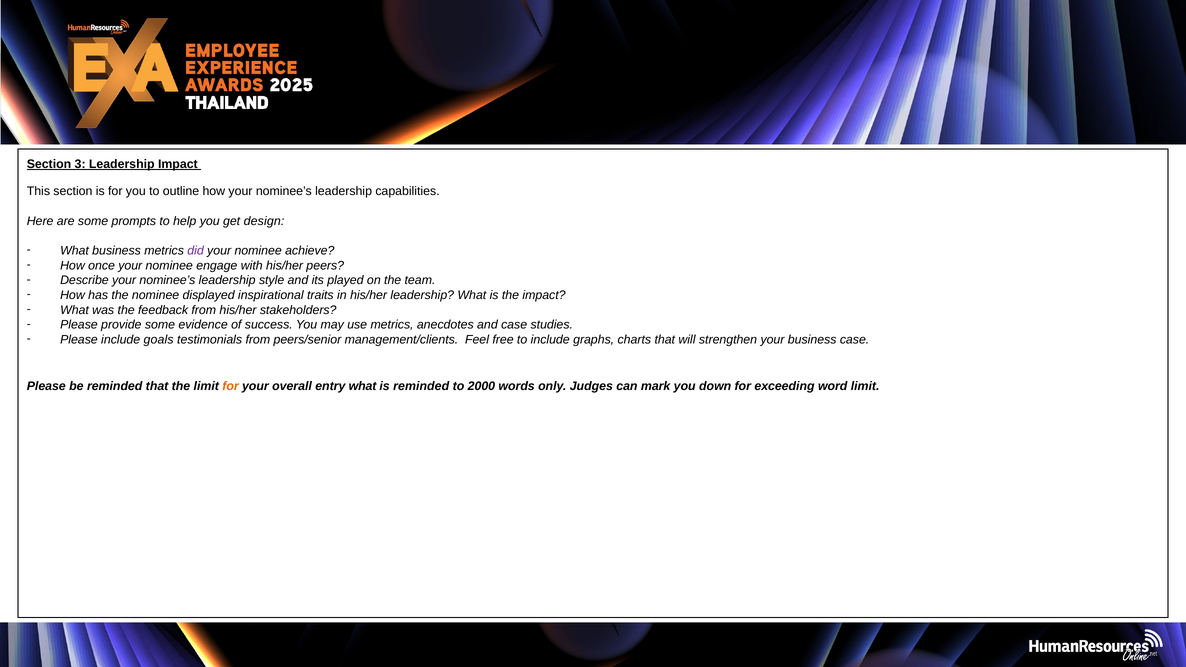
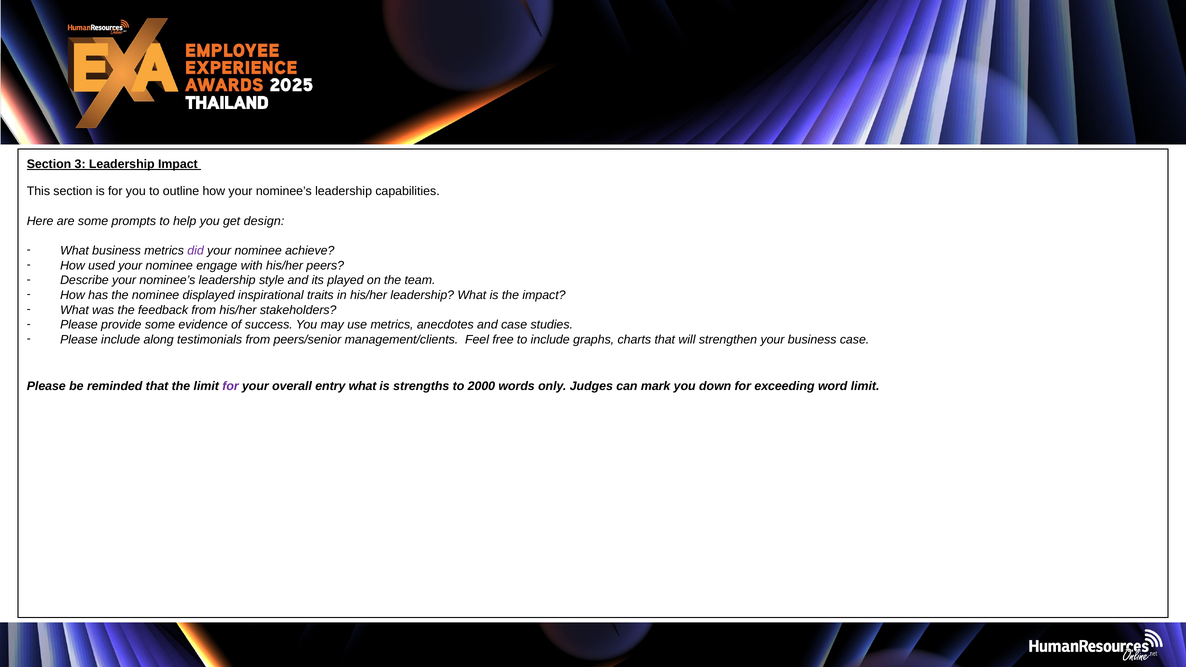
once: once -> used
goals: goals -> along
for at (231, 386) colour: orange -> purple
is reminded: reminded -> strengths
